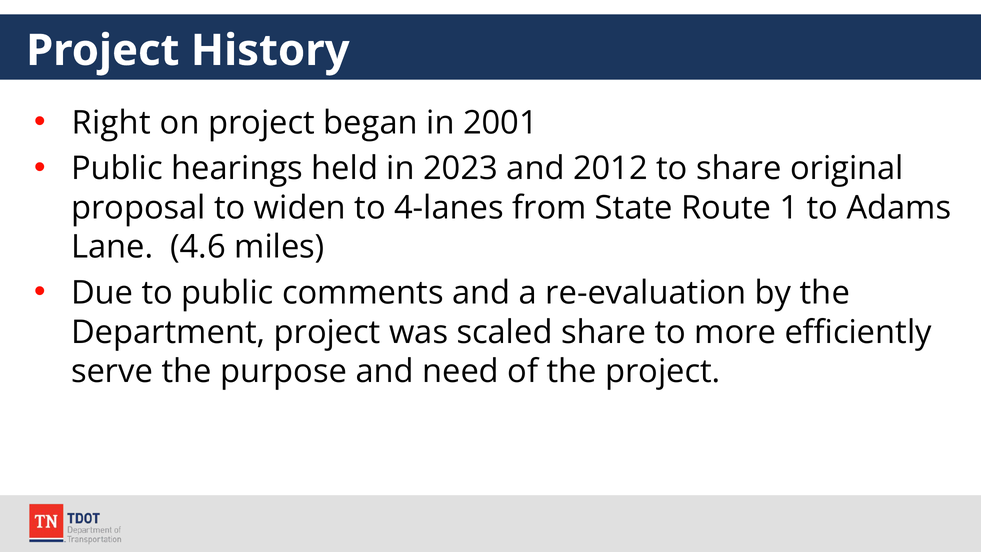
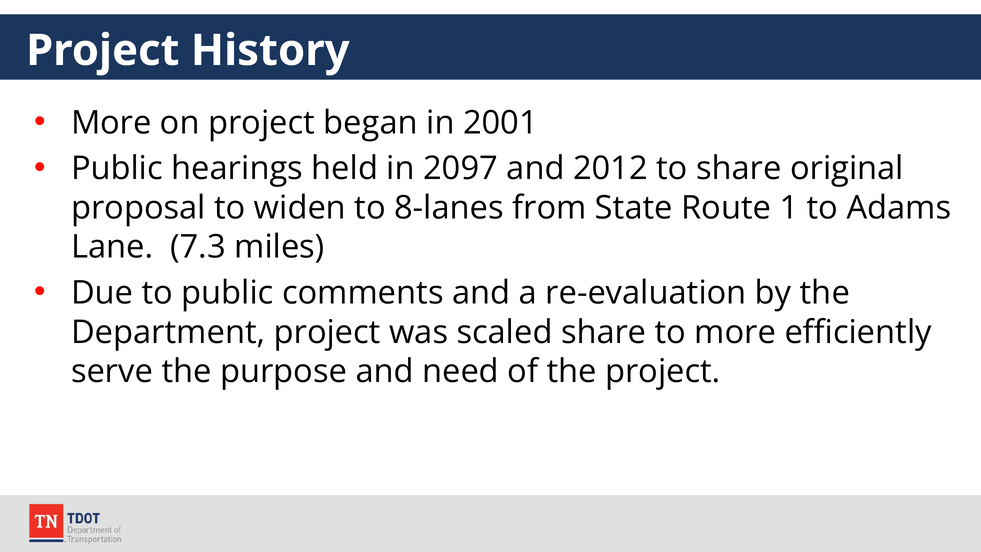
Right at (111, 123): Right -> More
2023: 2023 -> 2097
4-lanes: 4-lanes -> 8-lanes
4.6: 4.6 -> 7.3
